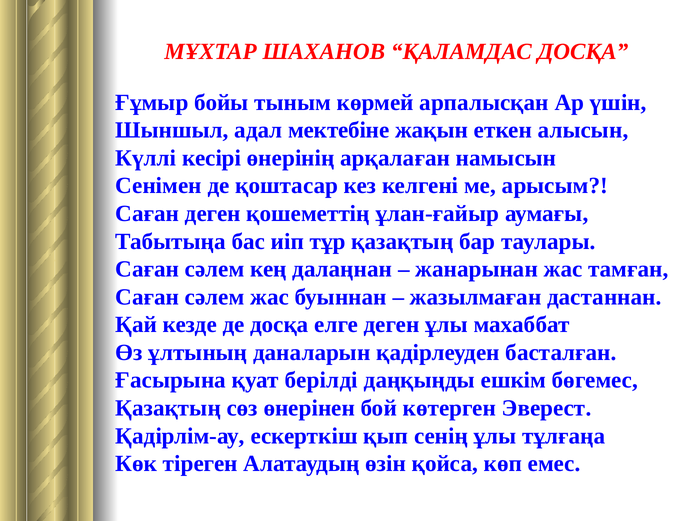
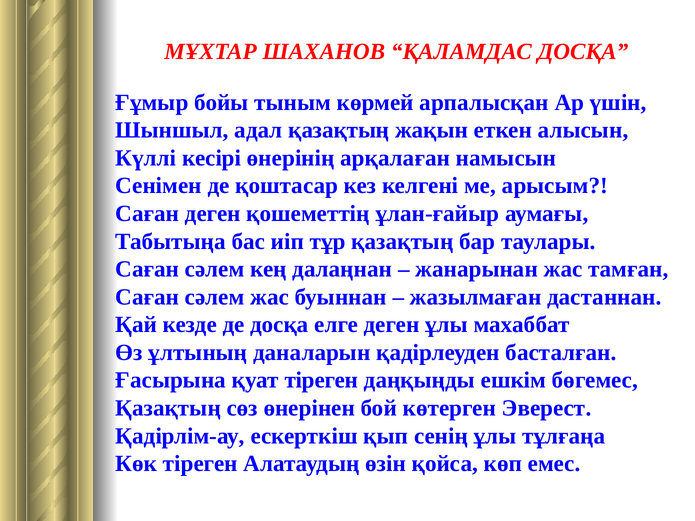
адал мектебіне: мектебіне -> қазақтың
қуат берілді: берілді -> тіреген
